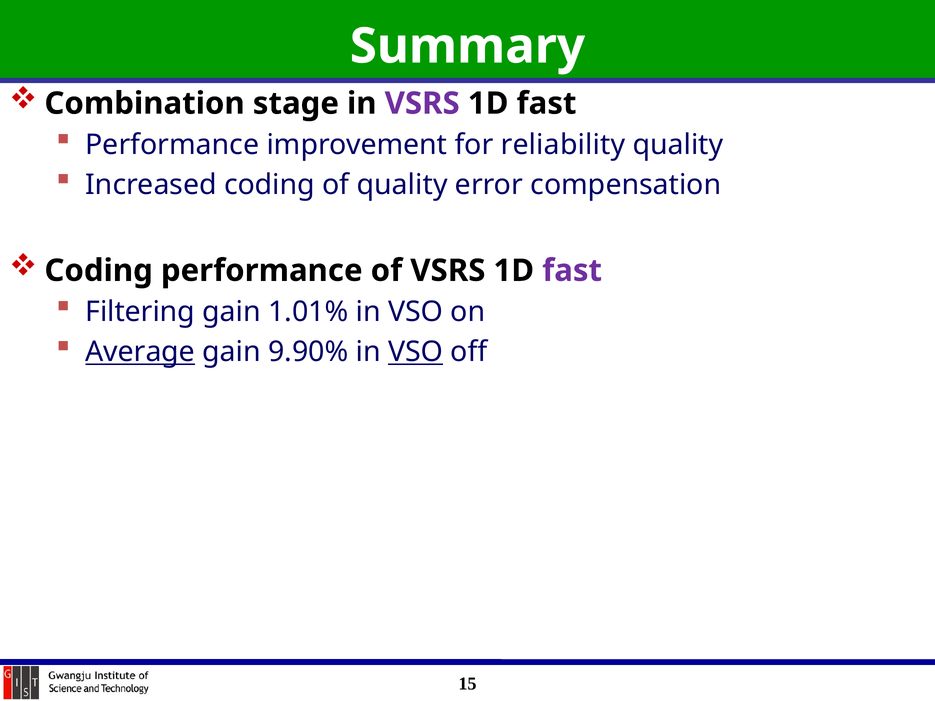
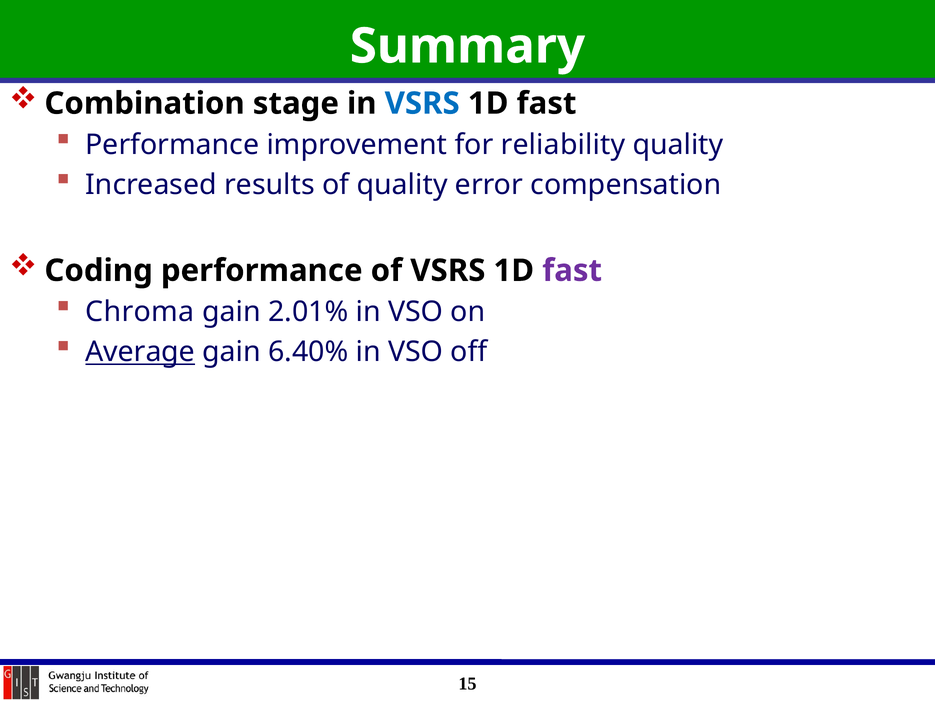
VSRS at (422, 103) colour: purple -> blue
Increased coding: coding -> results
Filtering: Filtering -> Chroma
1.01%: 1.01% -> 2.01%
9.90%: 9.90% -> 6.40%
VSO at (416, 352) underline: present -> none
